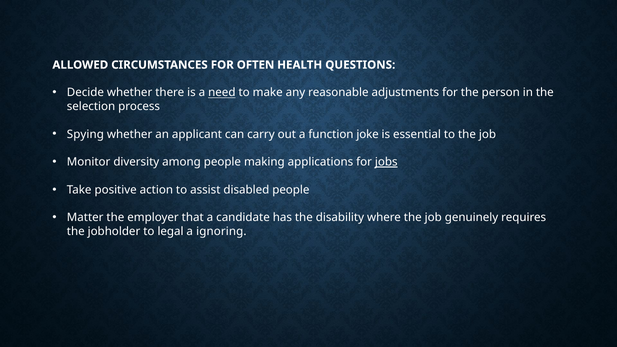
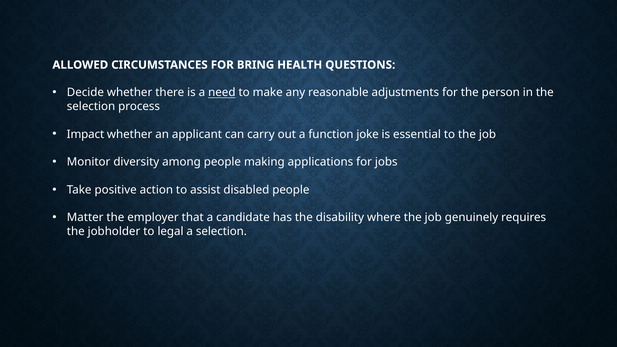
OFTEN: OFTEN -> BRING
Spying: Spying -> Impact
jobs underline: present -> none
a ignoring: ignoring -> selection
